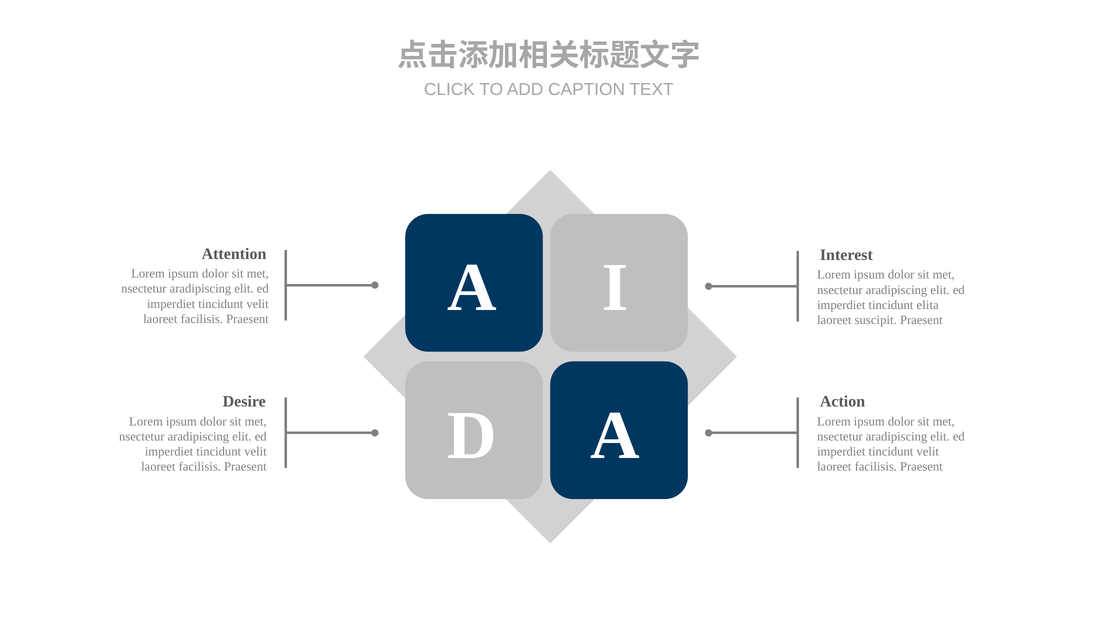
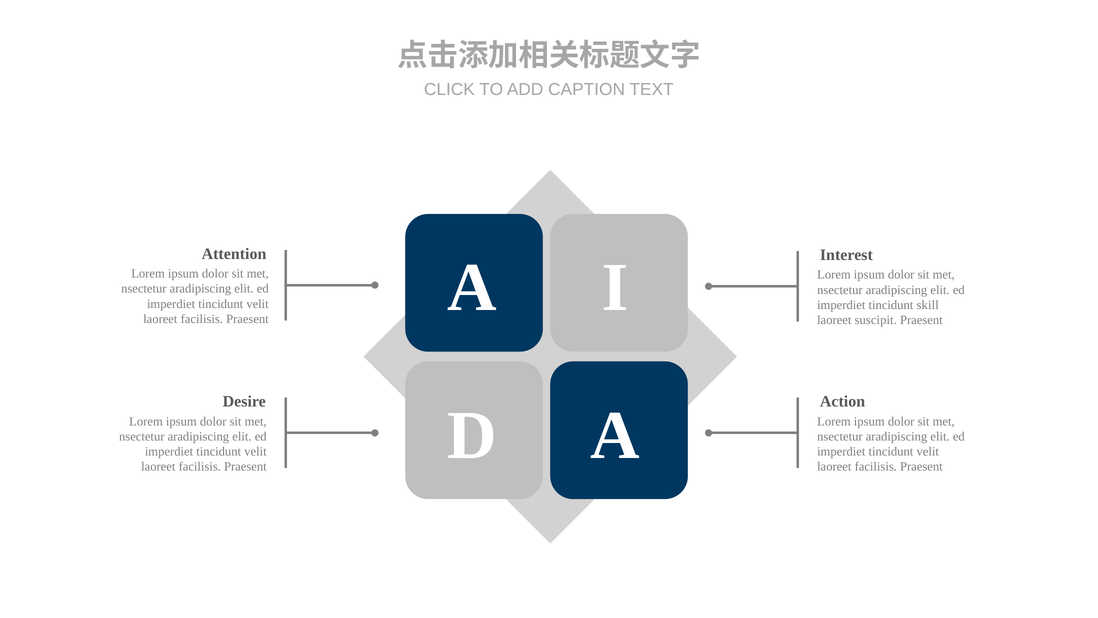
elita: elita -> skill
